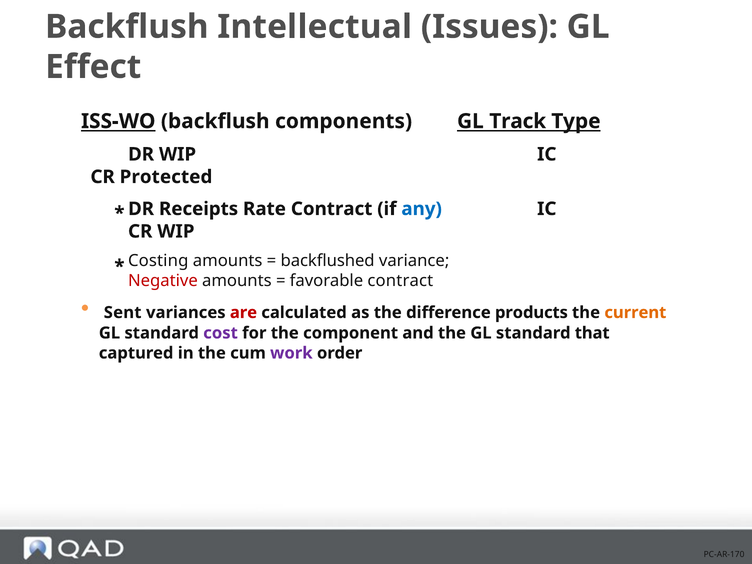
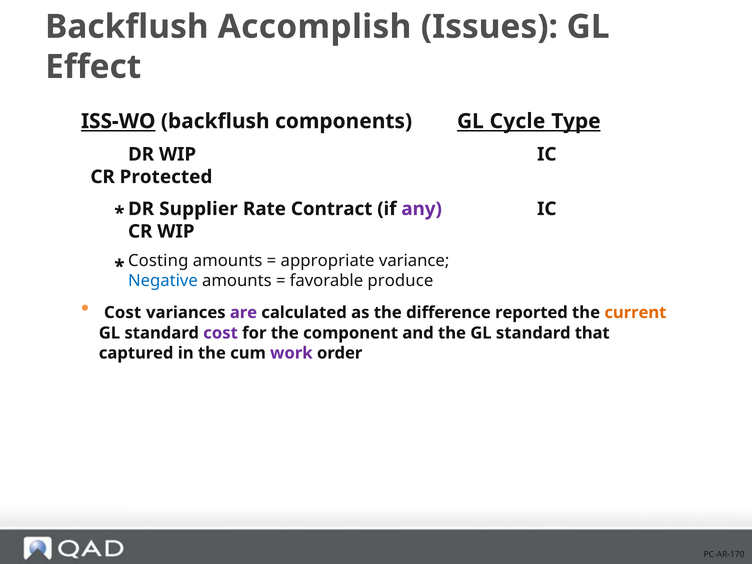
Intellectual: Intellectual -> Accomplish
Track: Track -> Cycle
Receipts: Receipts -> Supplier
any colour: blue -> purple
backflushed: backflushed -> appropriate
Negative colour: red -> blue
favorable contract: contract -> produce
Sent at (123, 313): Sent -> Cost
are colour: red -> purple
products: products -> reported
